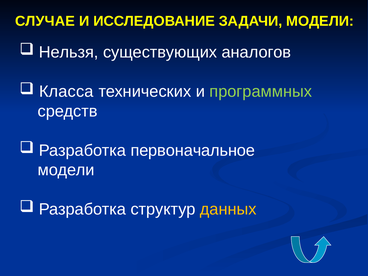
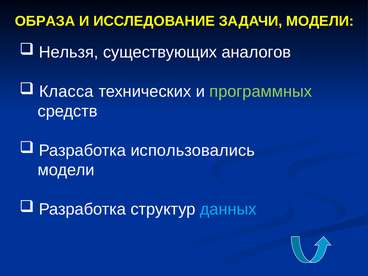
СЛУЧАЕ: СЛУЧАЕ -> ОБРАЗА
первоначальное: первоначальное -> использовались
данных colour: yellow -> light blue
